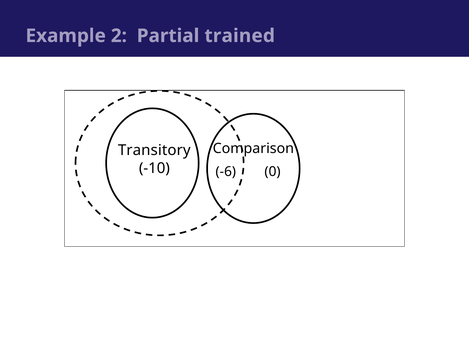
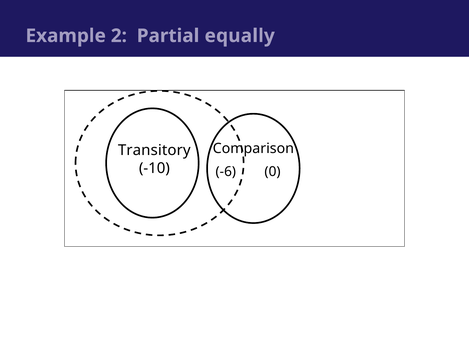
trained: trained -> equally
